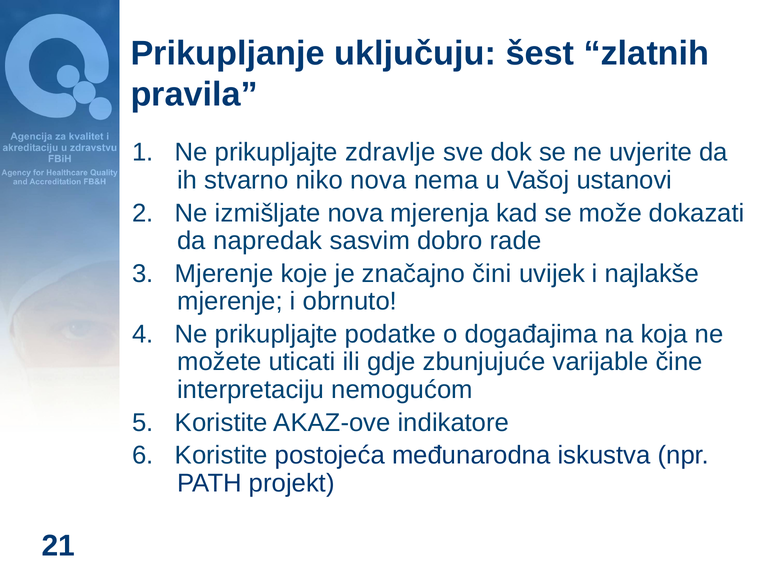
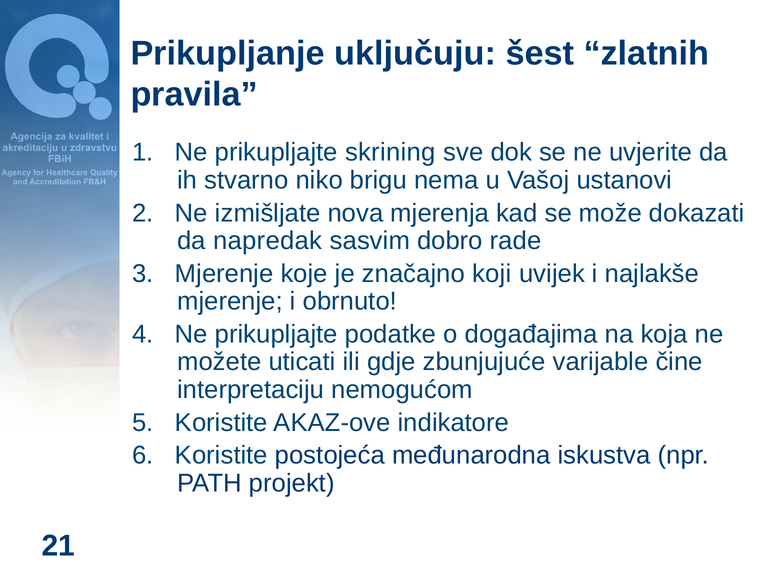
zdravlje: zdravlje -> skrining
niko nova: nova -> brigu
čini: čini -> koji
